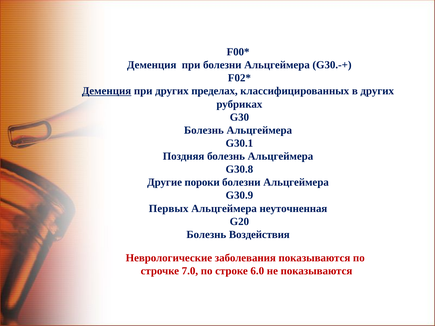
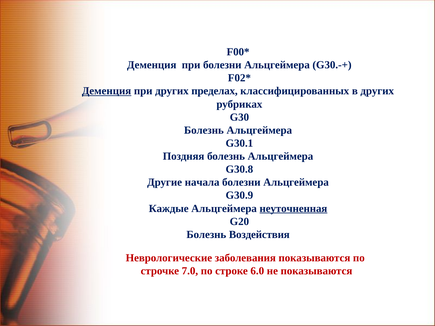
пороки: пороки -> начала
Первых: Первых -> Каждые
неуточненная underline: none -> present
